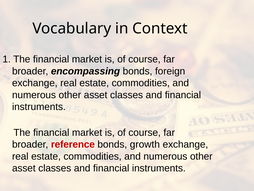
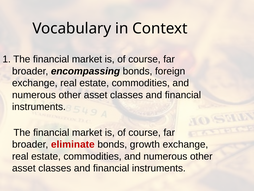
reference: reference -> eliminate
